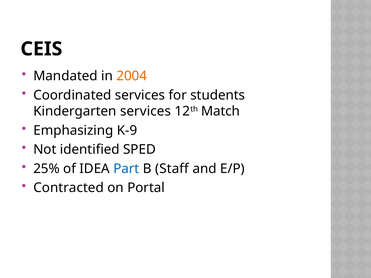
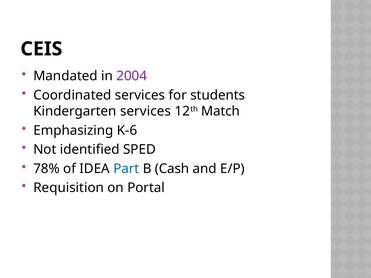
2004 colour: orange -> purple
K-9: K-9 -> K-6
25%: 25% -> 78%
Staff: Staff -> Cash
Contracted: Contracted -> Requisition
